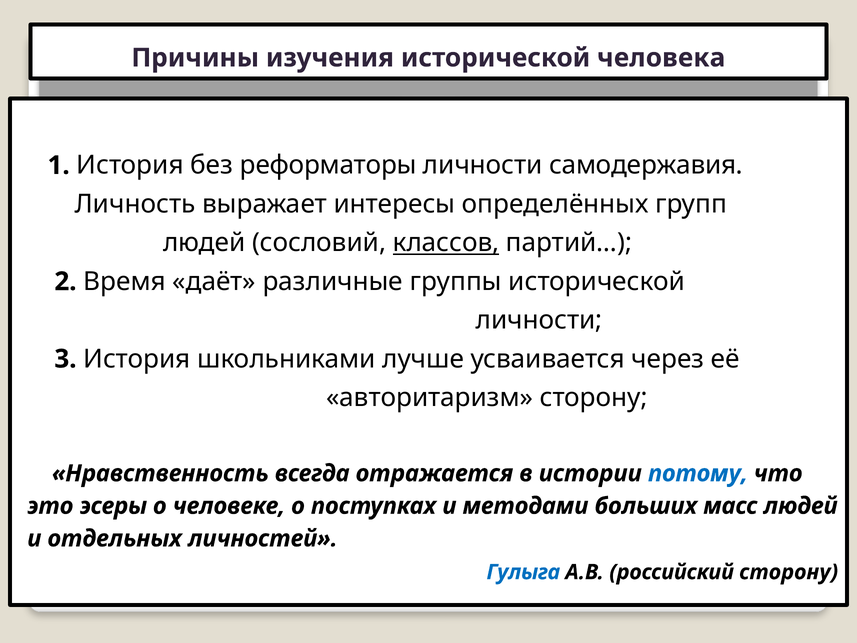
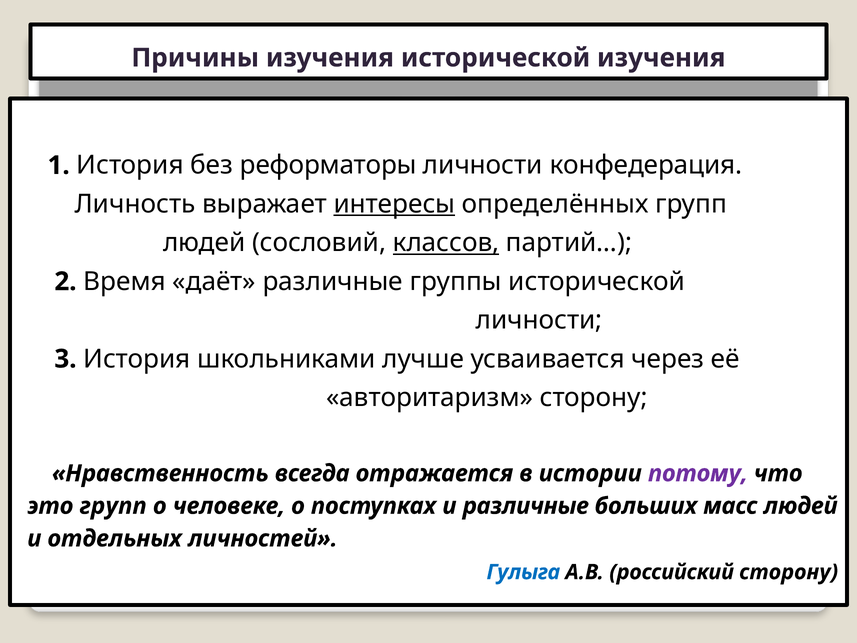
исторической человека: человека -> изучения
самодержавия: самодержавия -> конфедерация
интересы underline: none -> present
потому colour: blue -> purple
это эсеры: эсеры -> групп
и методами: методами -> различные
